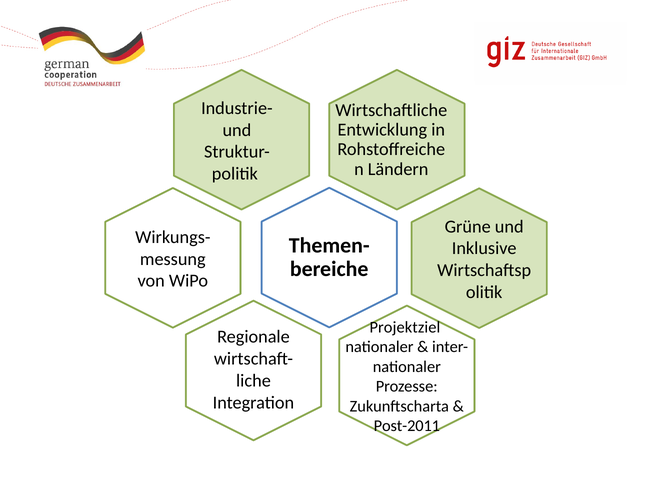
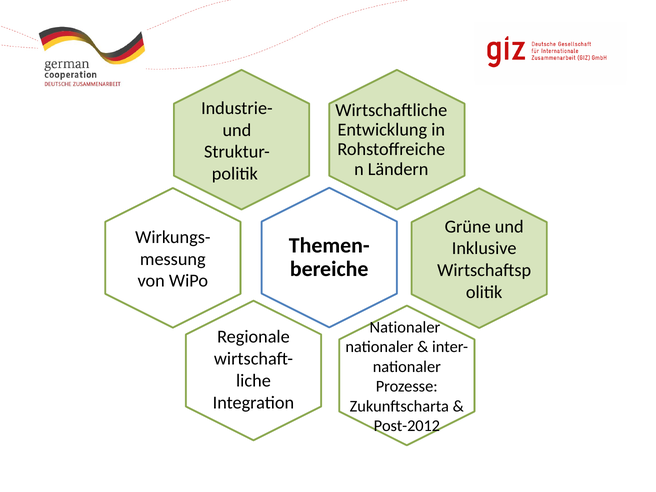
Projektziel at (405, 327): Projektziel -> Nationaler
Post-2011: Post-2011 -> Post-2012
